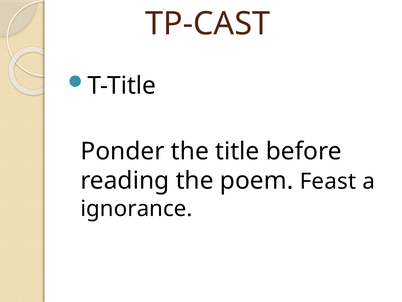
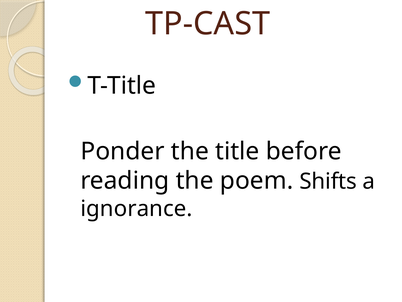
Feast: Feast -> Shifts
